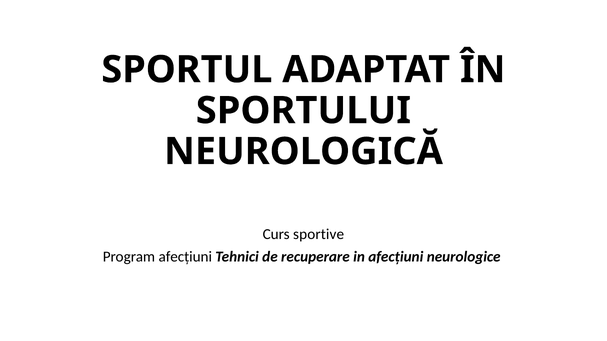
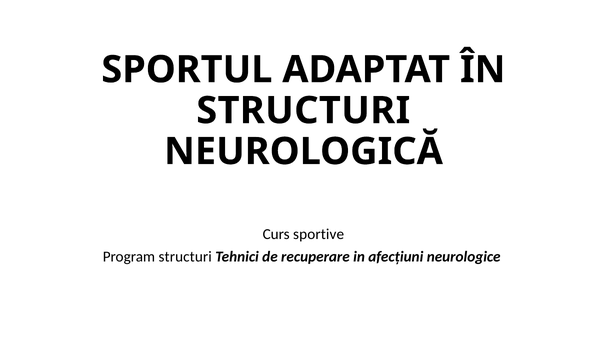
SPORTULUI at (303, 111): SPORTULUI -> STRUCTURI
Program afecțiuni: afecțiuni -> structuri
